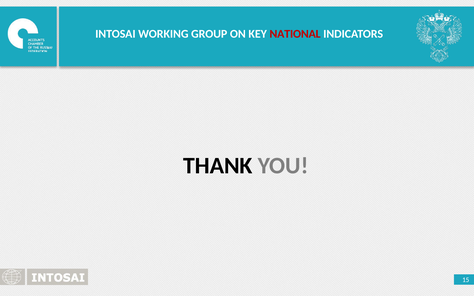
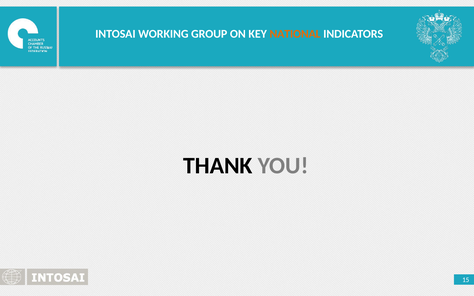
NATIONAL colour: red -> orange
